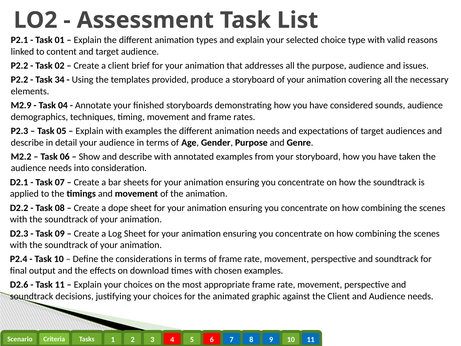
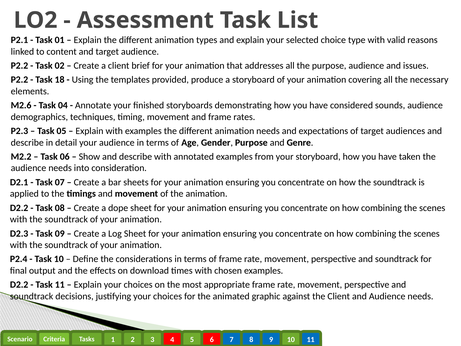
34: 34 -> 18
M2.9: M2.9 -> M2.6
D2.6 at (19, 285): D2.6 -> D2.2
